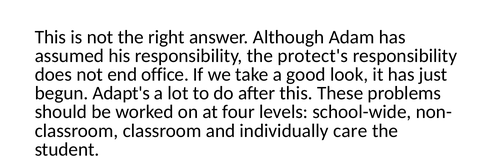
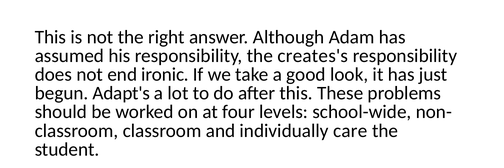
protect's: protect's -> creates's
office: office -> ironic
